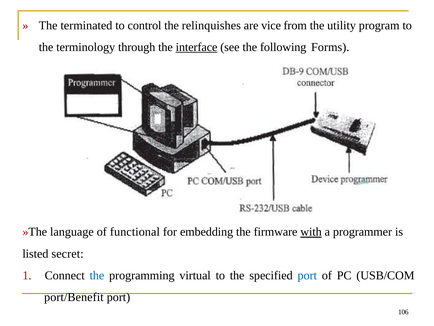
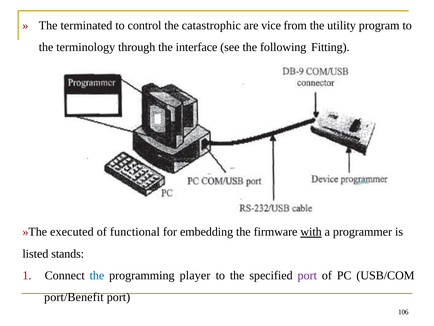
relinquishes: relinquishes -> catastrophic
interface underline: present -> none
Forms: Forms -> Fitting
language: language -> executed
secret: secret -> stands
virtual: virtual -> player
port at (307, 275) colour: blue -> purple
